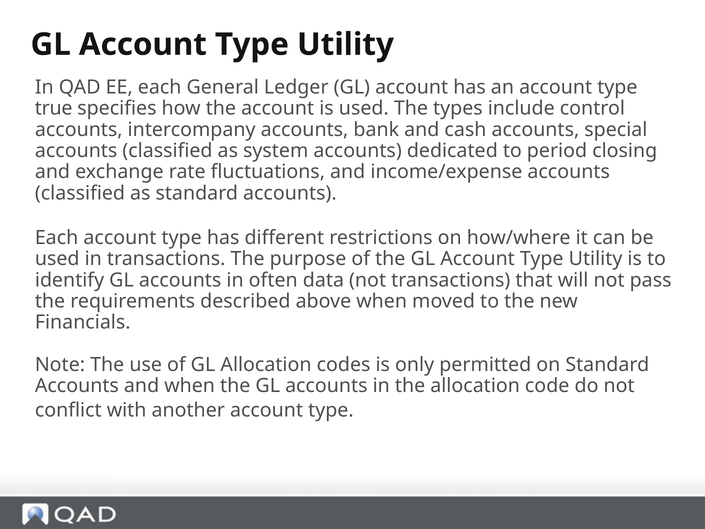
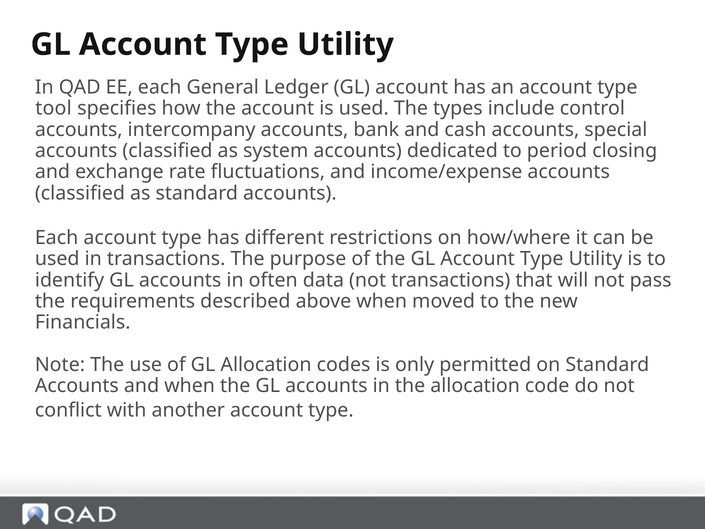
true: true -> tool
